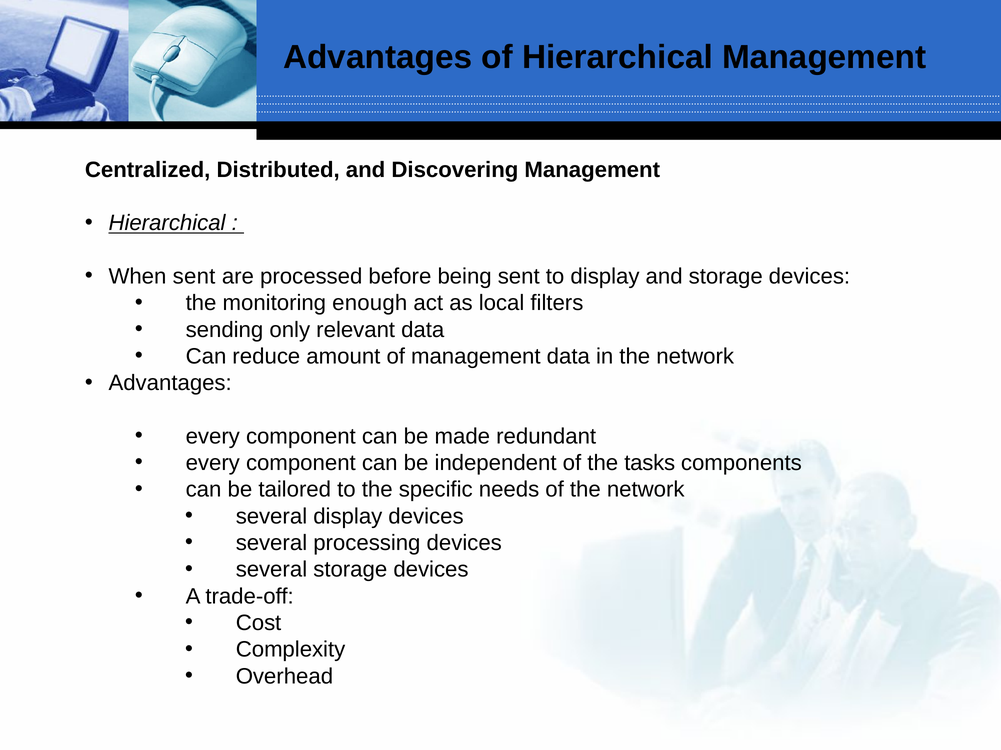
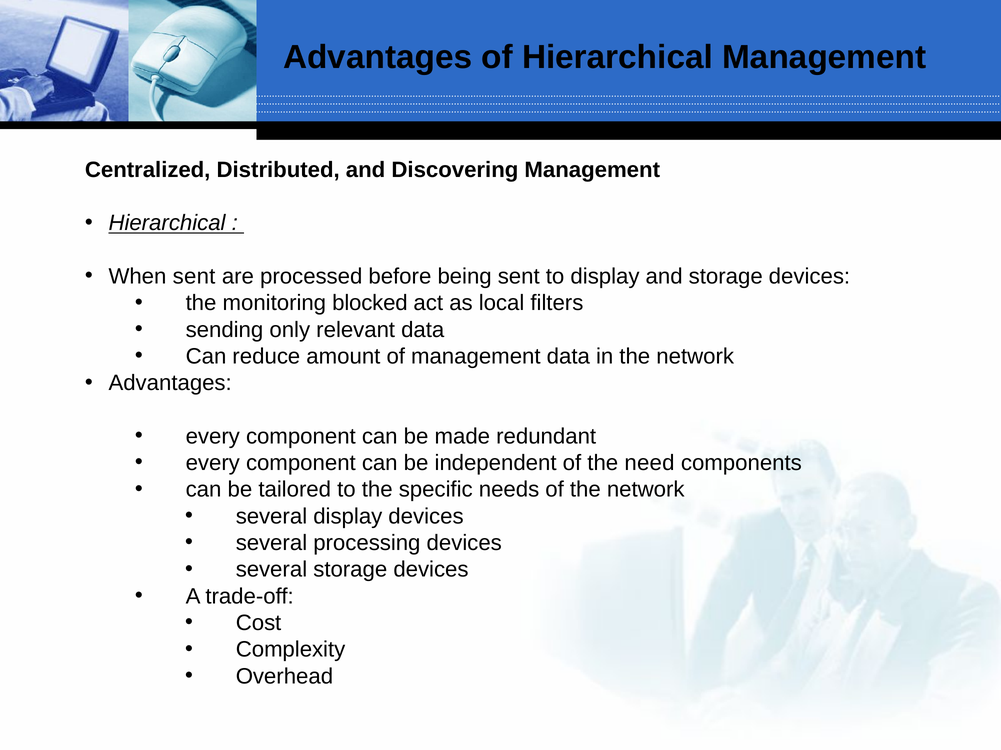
enough: enough -> blocked
tasks: tasks -> need
